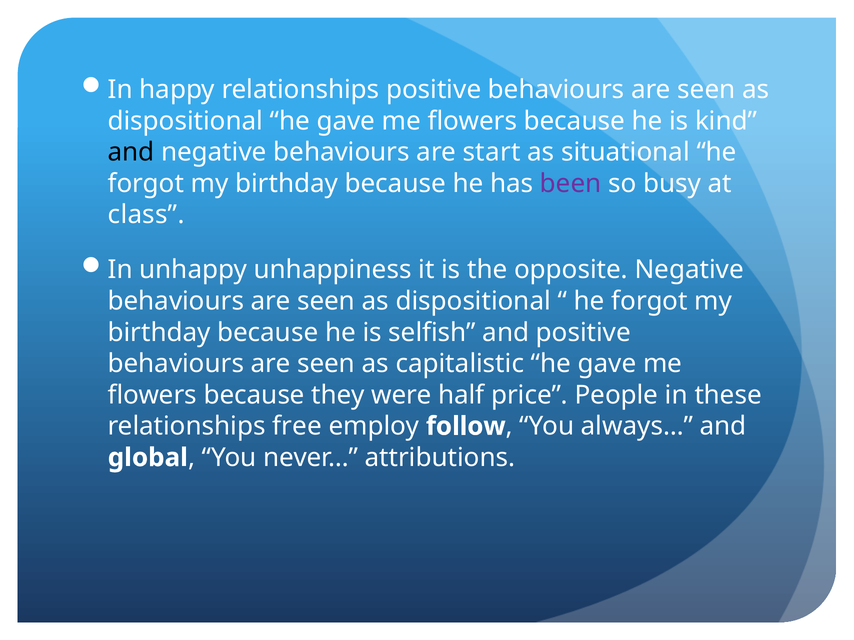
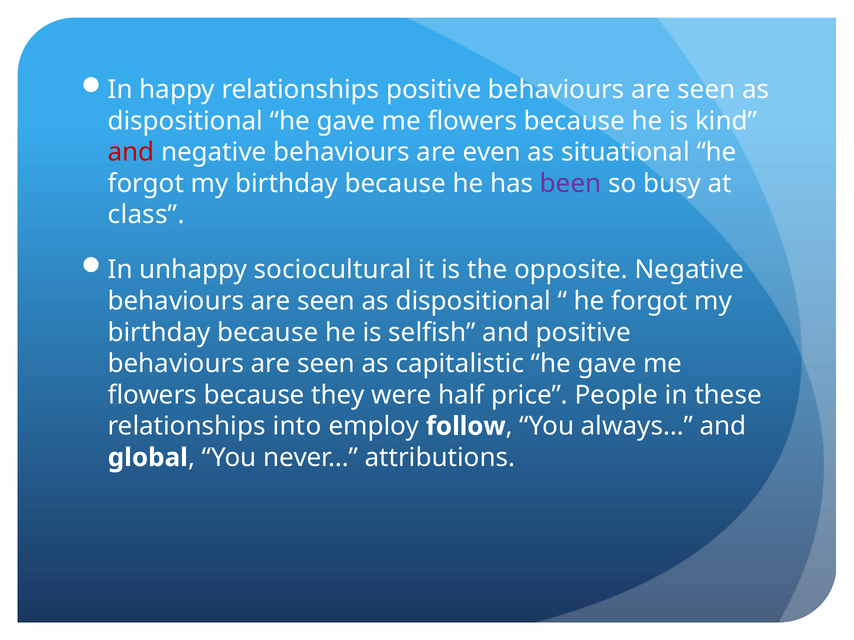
and at (131, 152) colour: black -> red
start: start -> even
unhappiness: unhappiness -> sociocultural
free: free -> into
